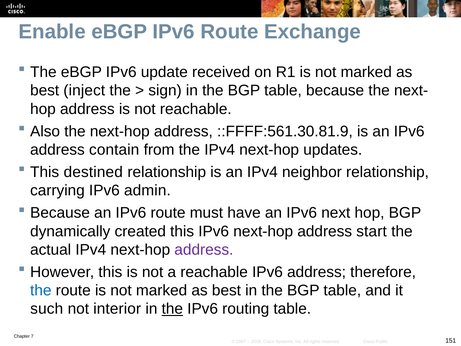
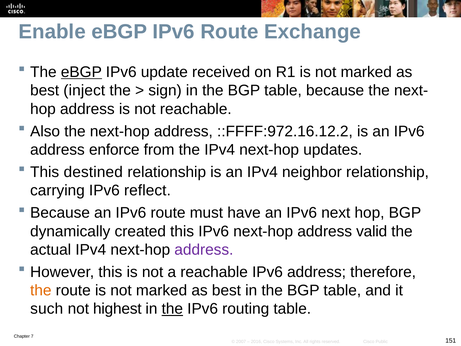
eBGP at (81, 72) underline: none -> present
::FFFF:561.30.81.9: ::FFFF:561.30.81.9 -> ::FFFF:972.16.12.2
contain: contain -> enforce
admin: admin -> reflect
start: start -> valid
the at (41, 290) colour: blue -> orange
interior: interior -> highest
